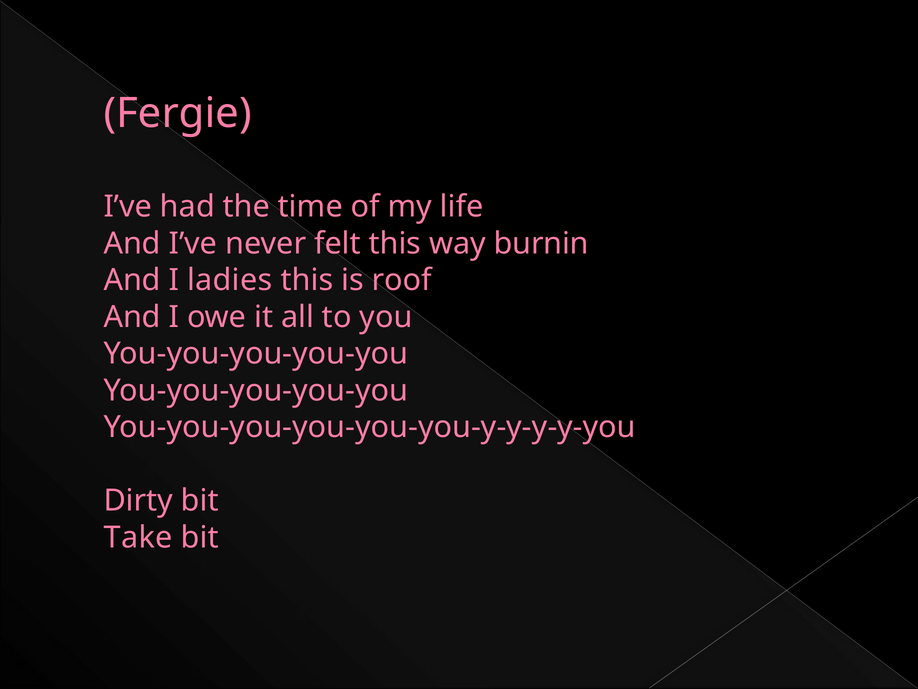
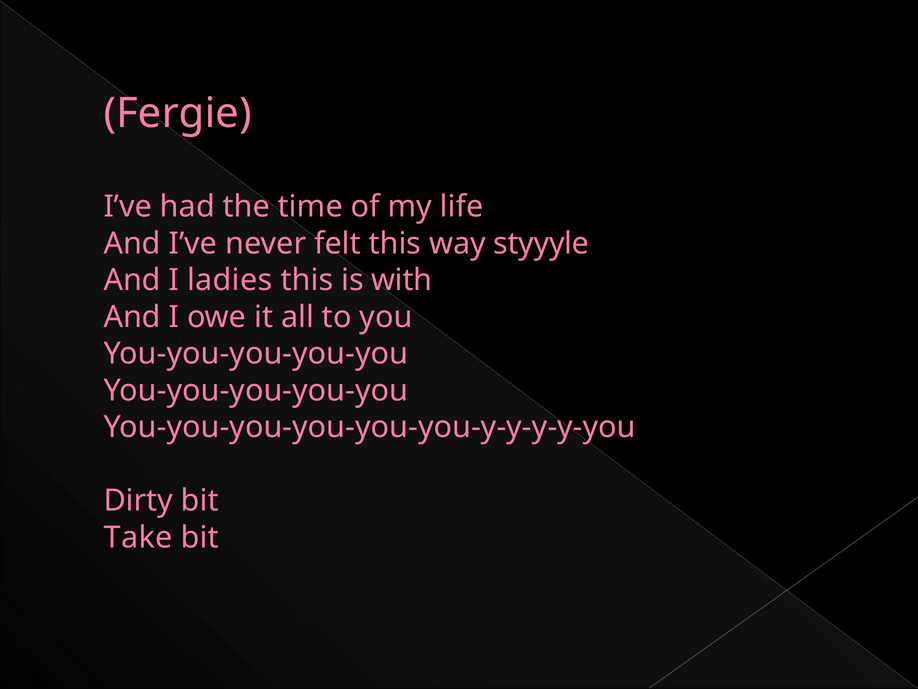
burnin: burnin -> styyyle
roof: roof -> with
